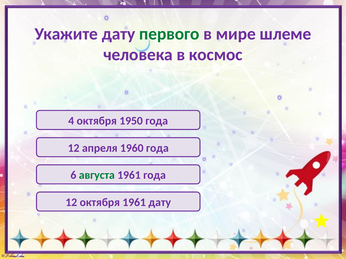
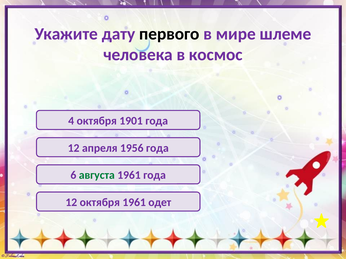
первого colour: green -> black
1950: 1950 -> 1901
1960: 1960 -> 1956
1961 дату: дату -> одет
